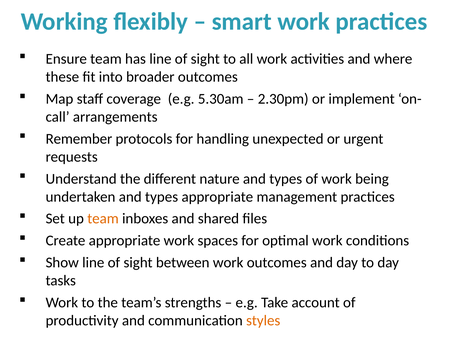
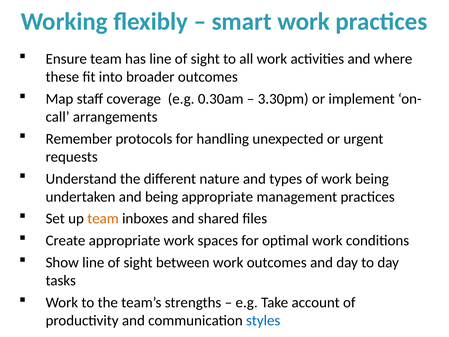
5.30am: 5.30am -> 0.30am
2.30pm: 2.30pm -> 3.30pm
undertaken and types: types -> being
styles colour: orange -> blue
